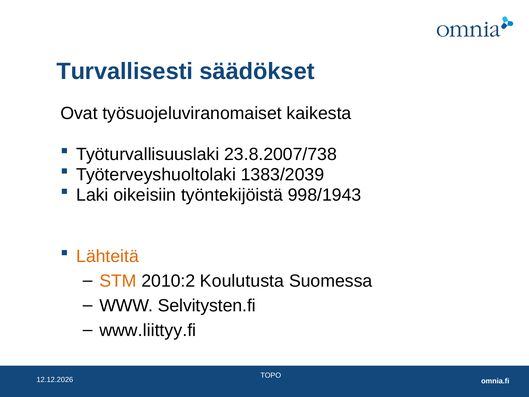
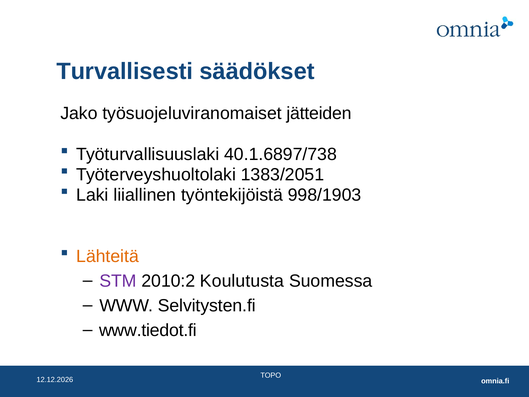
Ovat: Ovat -> Jako
kaikesta: kaikesta -> jätteiden
23.8.2007/738: 23.8.2007/738 -> 40.1.6897/738
1383/2039: 1383/2039 -> 1383/2051
oikeisiin: oikeisiin -> liiallinen
998/1943: 998/1943 -> 998/1903
STM colour: orange -> purple
www.liittyy.fi: www.liittyy.fi -> www.tiedot.fi
